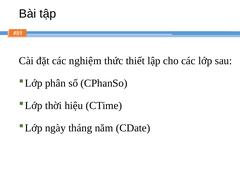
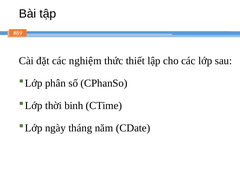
hiệu: hiệu -> binh
